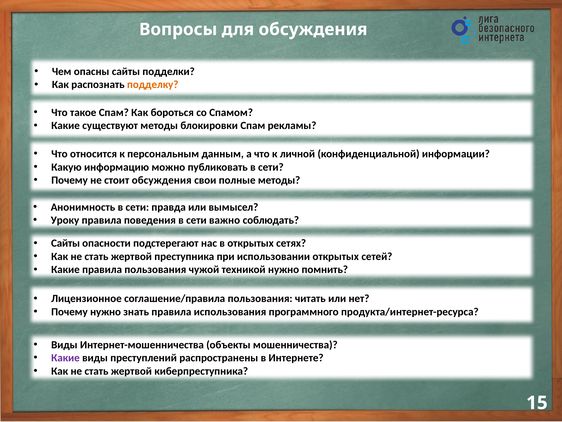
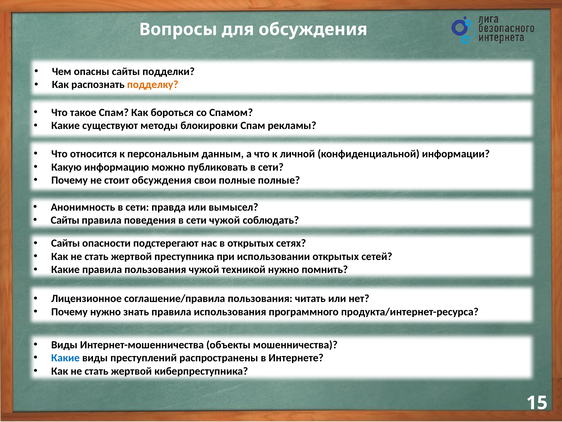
полные методы: методы -> полные
Уроку at (65, 220): Уроку -> Сайты
сети важно: важно -> чужой
Какие at (65, 358) colour: purple -> blue
